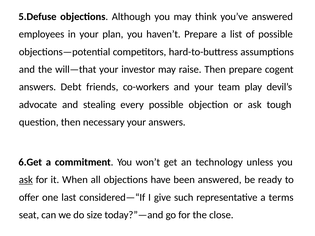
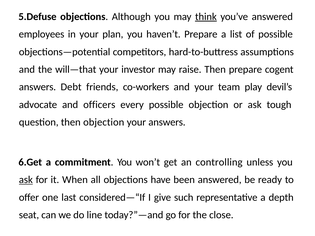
think underline: none -> present
stealing: stealing -> officers
then necessary: necessary -> objection
technology: technology -> controlling
terms: terms -> depth
size: size -> line
